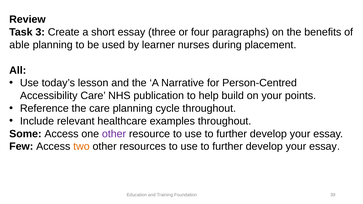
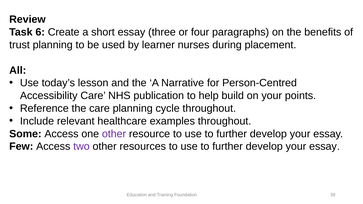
3: 3 -> 6
able: able -> trust
two colour: orange -> purple
